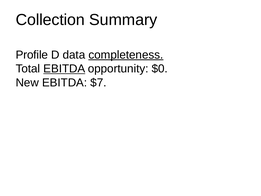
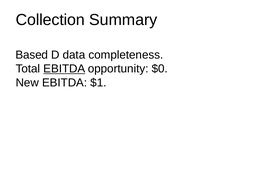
Profile: Profile -> Based
completeness underline: present -> none
$7: $7 -> $1
